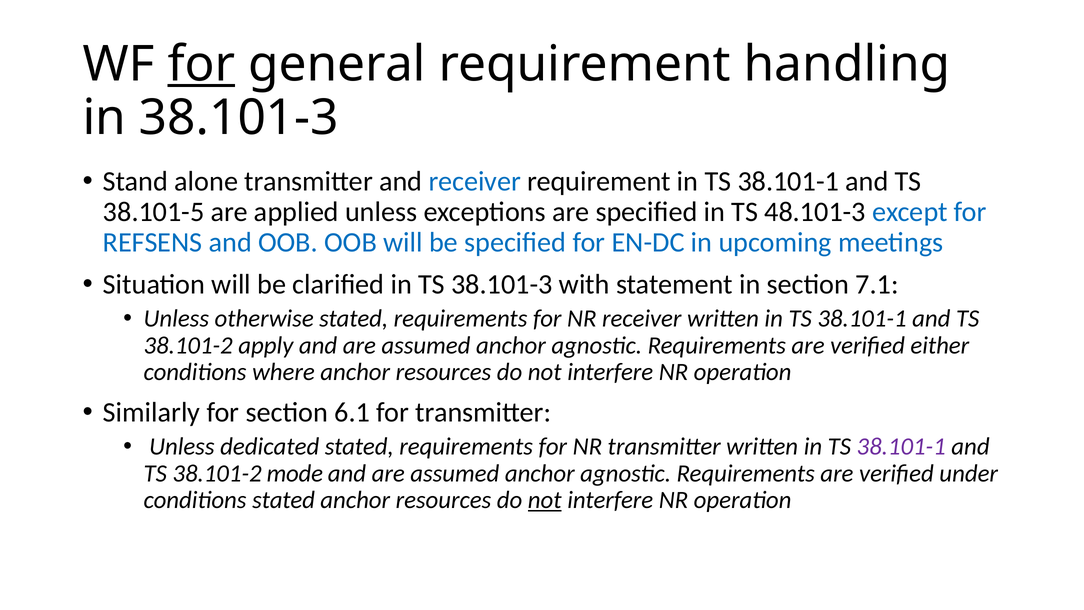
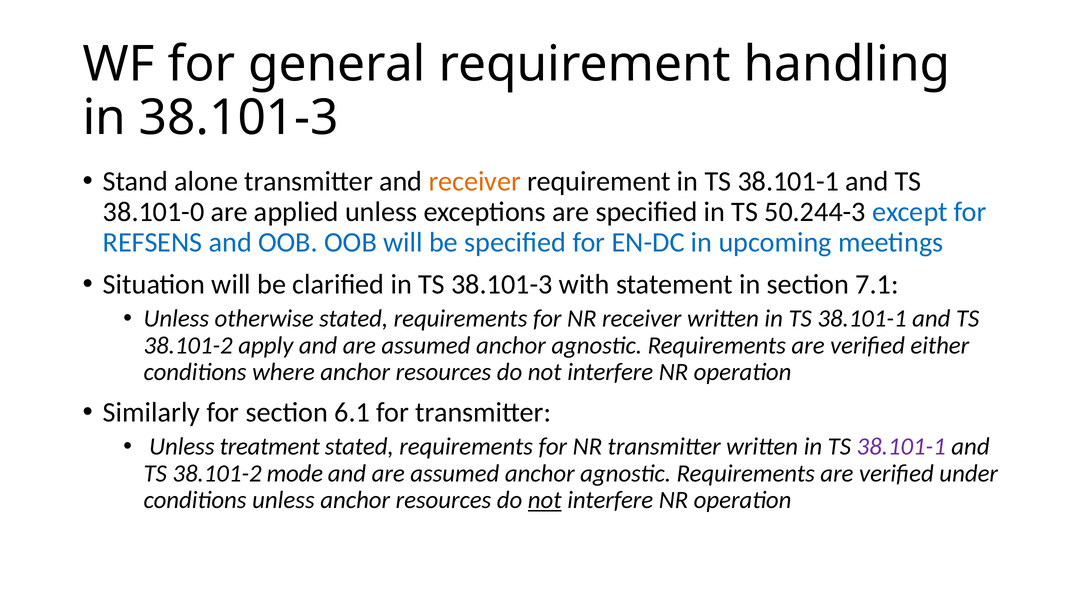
for at (201, 64) underline: present -> none
receiver at (475, 181) colour: blue -> orange
38.101-5: 38.101-5 -> 38.101-0
48.101-3: 48.101-3 -> 50.244-3
dedicated: dedicated -> treatment
conditions stated: stated -> unless
